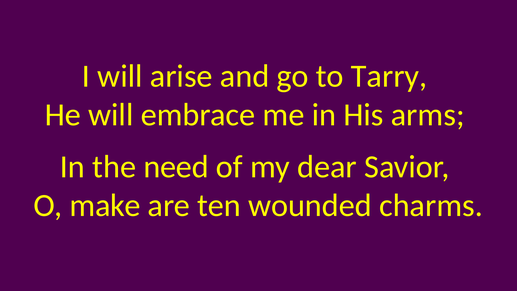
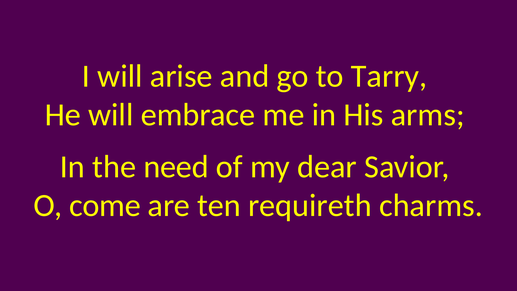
make: make -> come
wounded: wounded -> requireth
